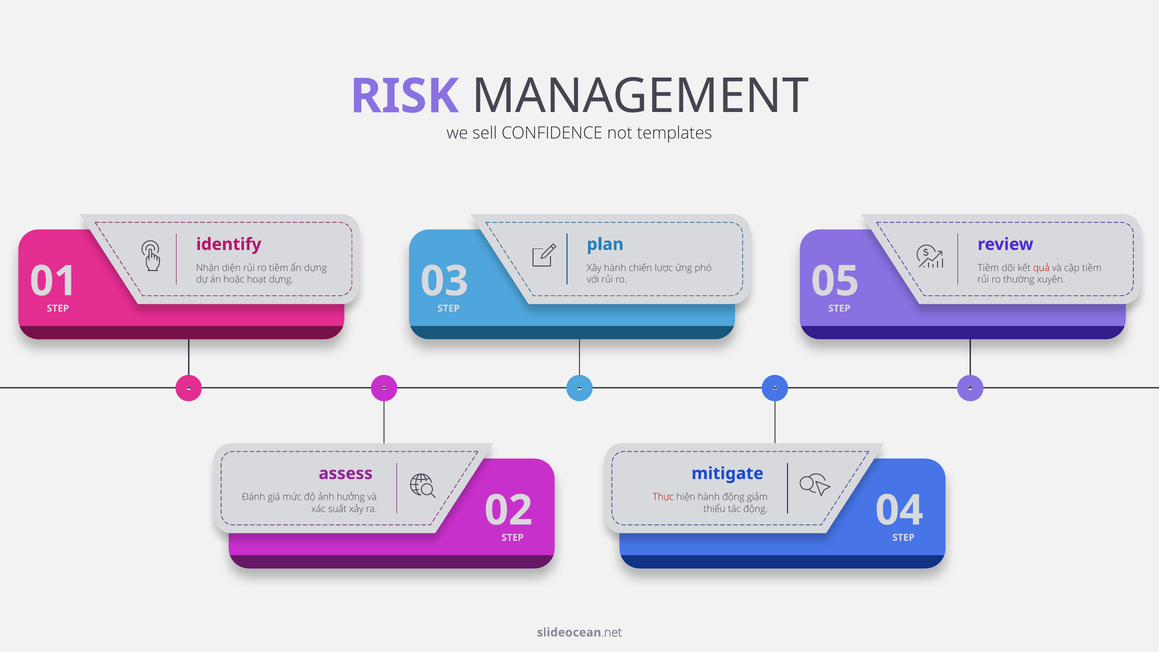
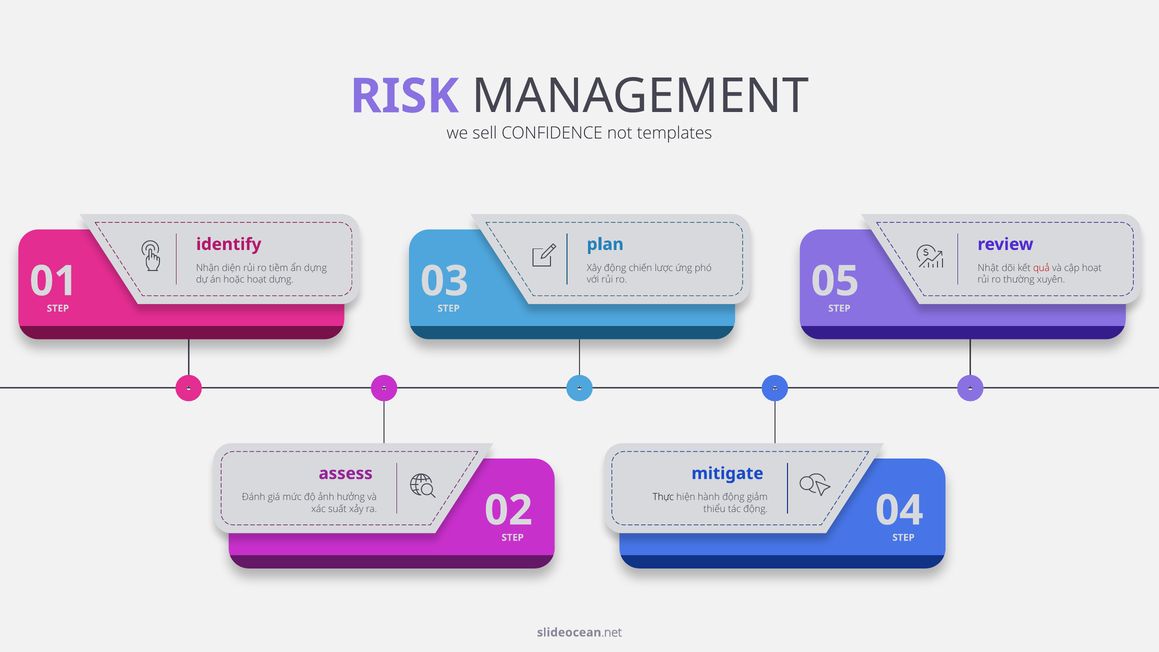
Xây hành: hành -> động
Tiềm at (988, 268): Tiềm -> Nhật
cập tiềm: tiềm -> hoạt
Thực colour: red -> black
